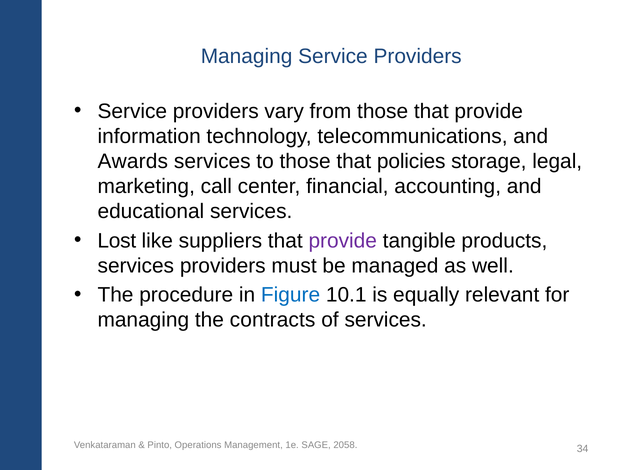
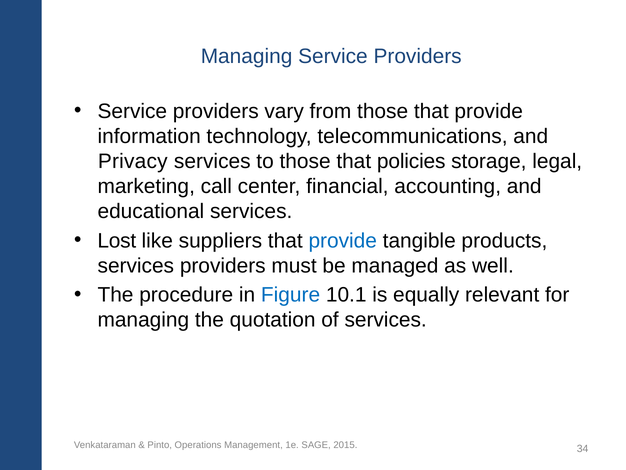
Awards: Awards -> Privacy
provide at (343, 240) colour: purple -> blue
contracts: contracts -> quotation
2058: 2058 -> 2015
